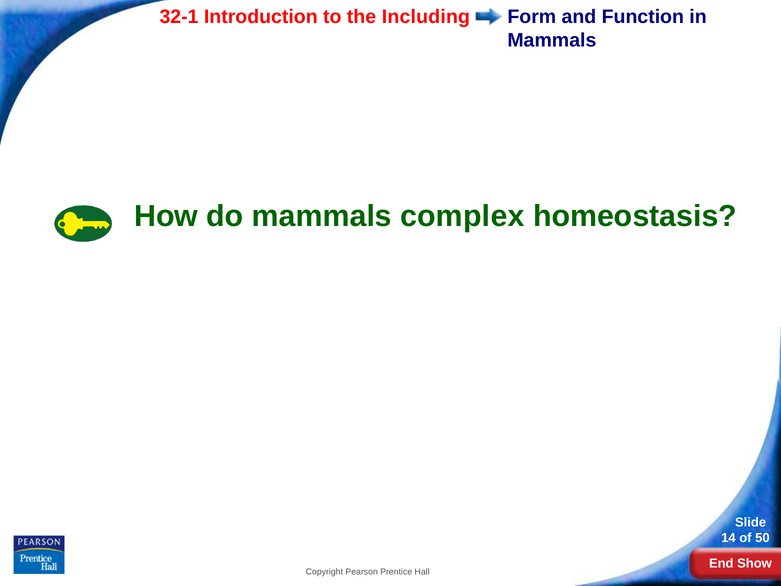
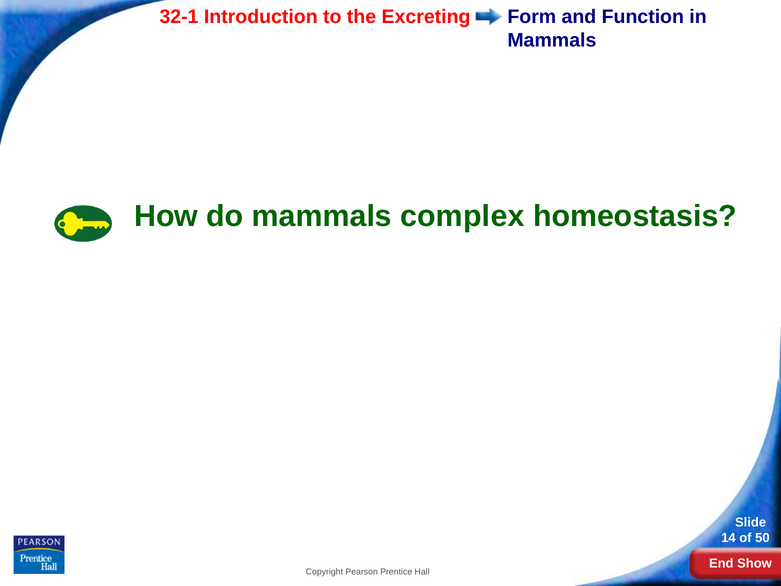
Including: Including -> Excreting
